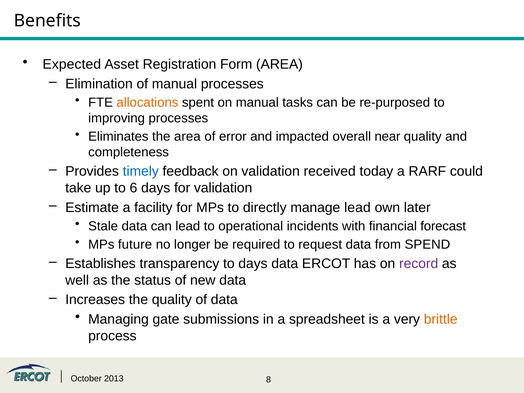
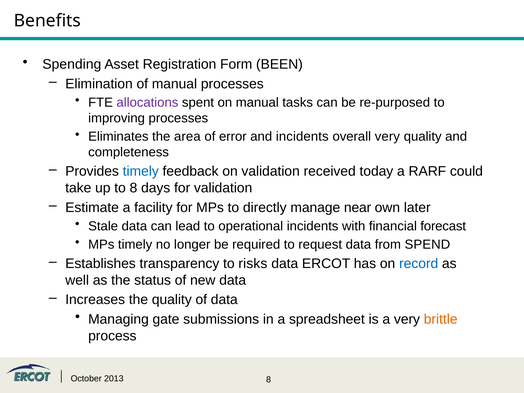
Expected: Expected -> Spending
Form AREA: AREA -> BEEN
allocations colour: orange -> purple
and impacted: impacted -> incidents
overall near: near -> very
to 6: 6 -> 8
manage lead: lead -> near
MPs future: future -> timely
to days: days -> risks
record colour: purple -> blue
